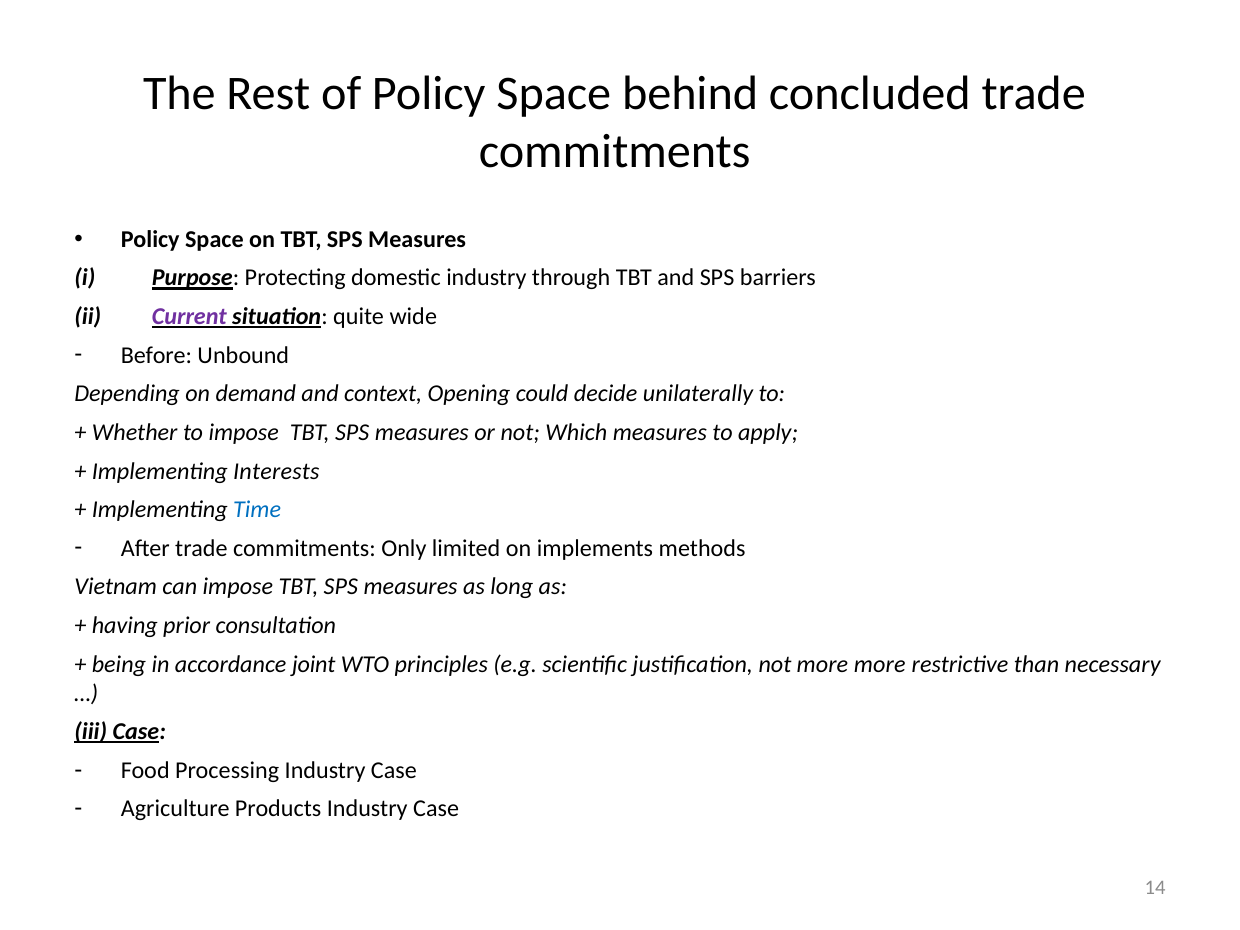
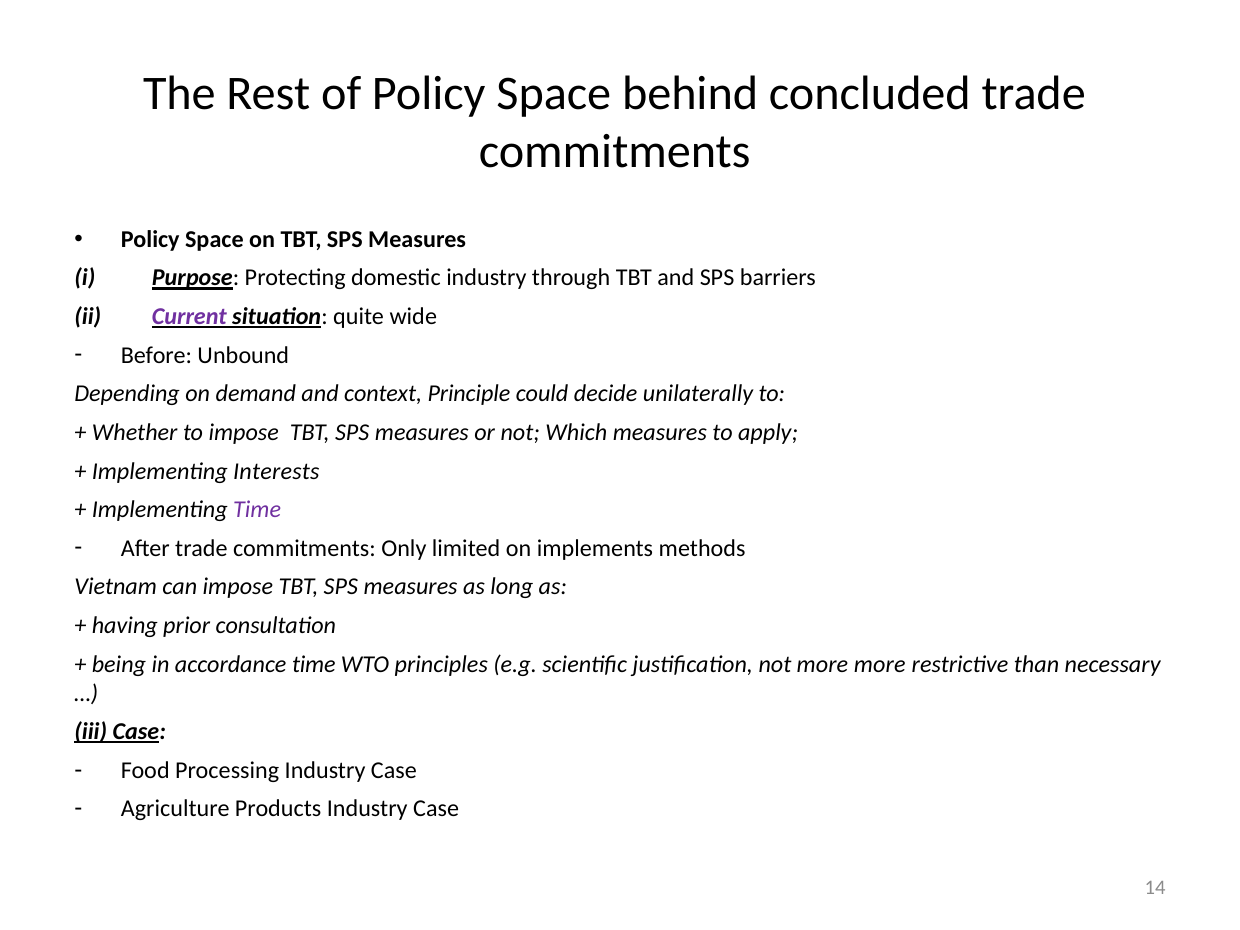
Opening: Opening -> Principle
Time at (257, 510) colour: blue -> purple
accordance joint: joint -> time
